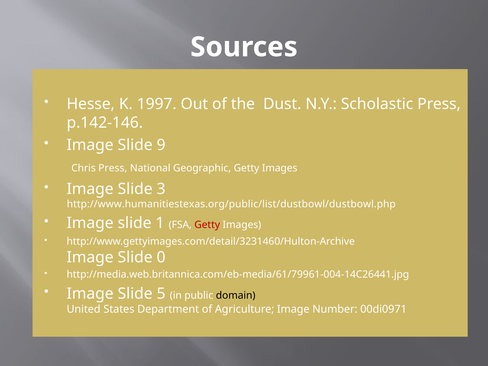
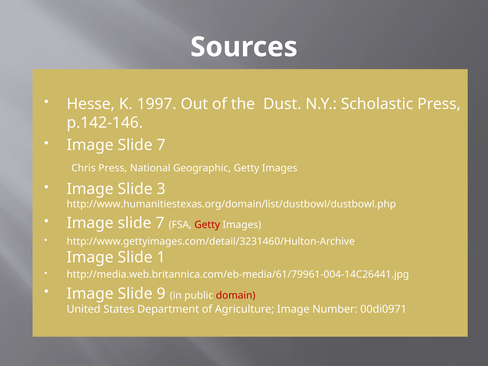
9 at (161, 145): 9 -> 7
http://www.humanitiestexas.org/public/list/dustbowl/dustbowl.php: http://www.humanitiestexas.org/public/list/dustbowl/dustbowl.php -> http://www.humanitiestexas.org/domain/list/dustbowl/dustbowl.php
1 at (160, 223): 1 -> 7
0: 0 -> 1
5: 5 -> 9
domain colour: black -> red
